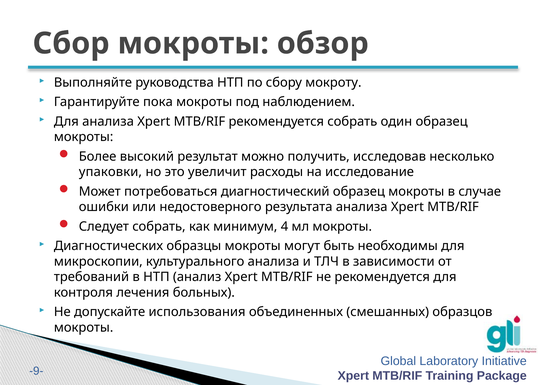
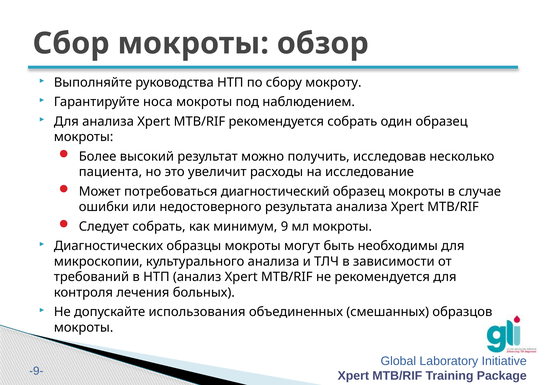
пока: пока -> носа
упаковки: упаковки -> пациента
4: 4 -> 9
